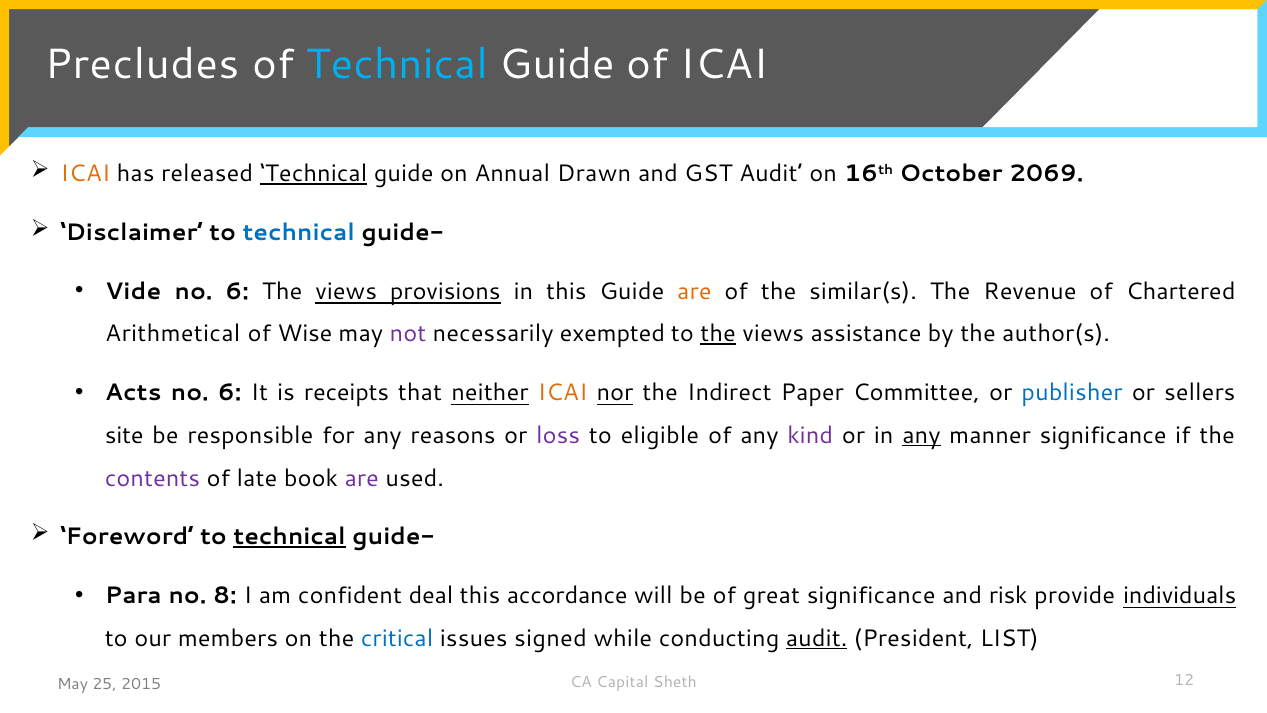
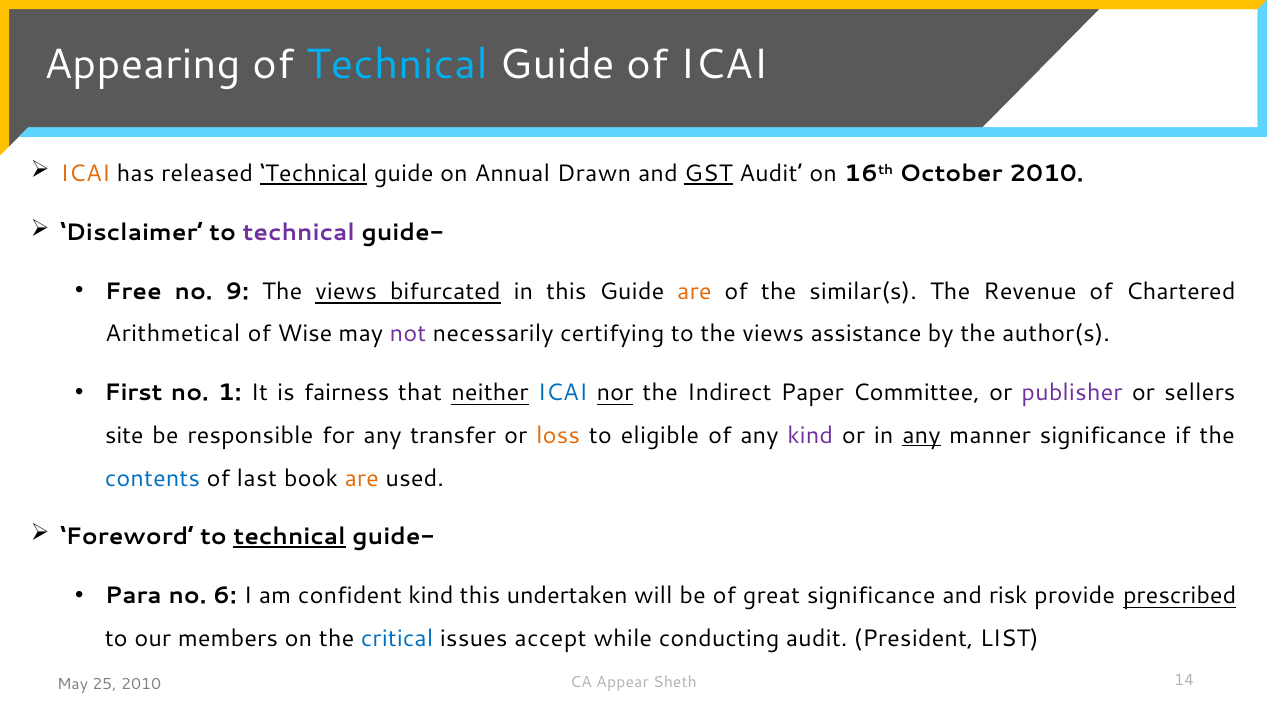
Precludes: Precludes -> Appearing
GST underline: none -> present
October 2069: 2069 -> 2010
technical at (299, 232) colour: blue -> purple
Vide: Vide -> Free
6 at (237, 291): 6 -> 9
provisions: provisions -> bifurcated
exempted: exempted -> certifying
the at (718, 334) underline: present -> none
Acts: Acts -> First
6 at (230, 392): 6 -> 1
receipts: receipts -> fairness
ICAI at (563, 392) colour: orange -> blue
publisher colour: blue -> purple
reasons: reasons -> transfer
loss colour: purple -> orange
contents colour: purple -> blue
late: late -> last
are at (362, 478) colour: purple -> orange
8: 8 -> 6
confident deal: deal -> kind
accordance: accordance -> undertaken
individuals: individuals -> prescribed
signed: signed -> accept
audit at (817, 638) underline: present -> none
Capital: Capital -> Appear
12: 12 -> 14
25 2015: 2015 -> 2010
